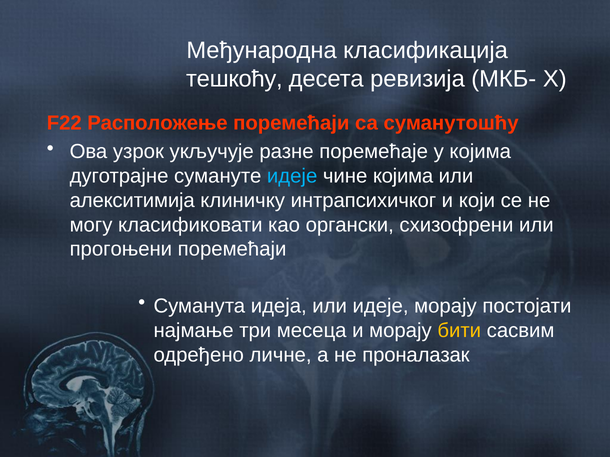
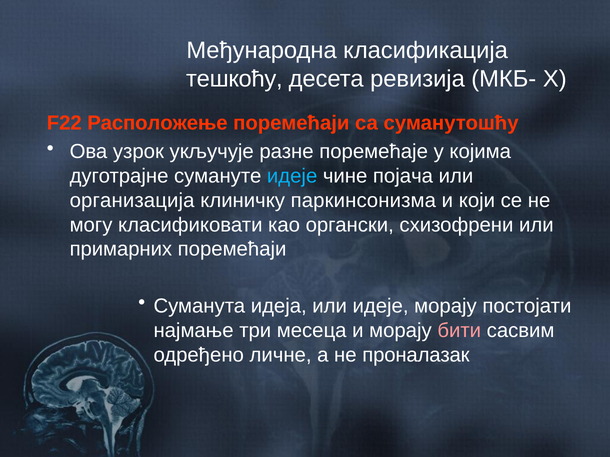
чине којима: којима -> појача
алекситимија: алекситимија -> организација
интрапсихичког: интрапсихичког -> паркинсонизма
прогоњени: прогоњени -> примарних
бити colour: yellow -> pink
